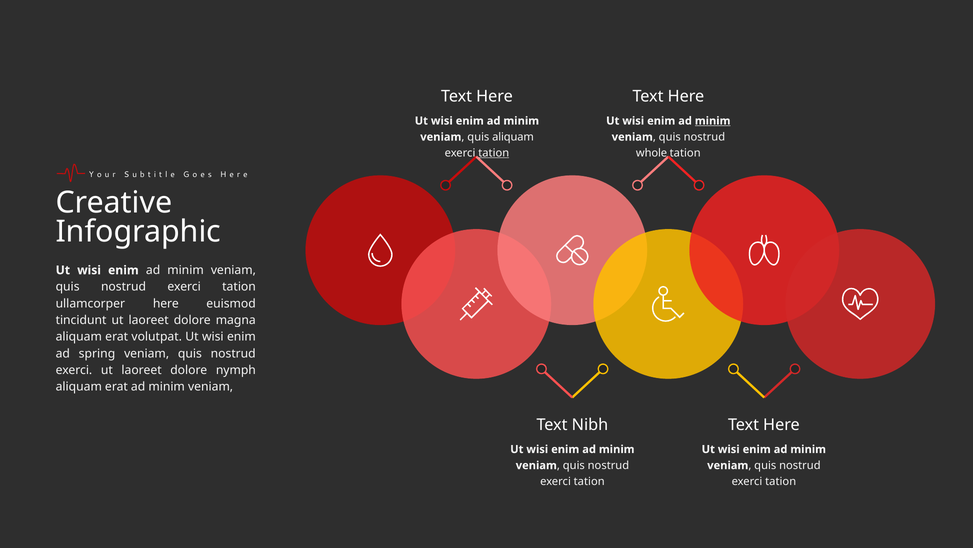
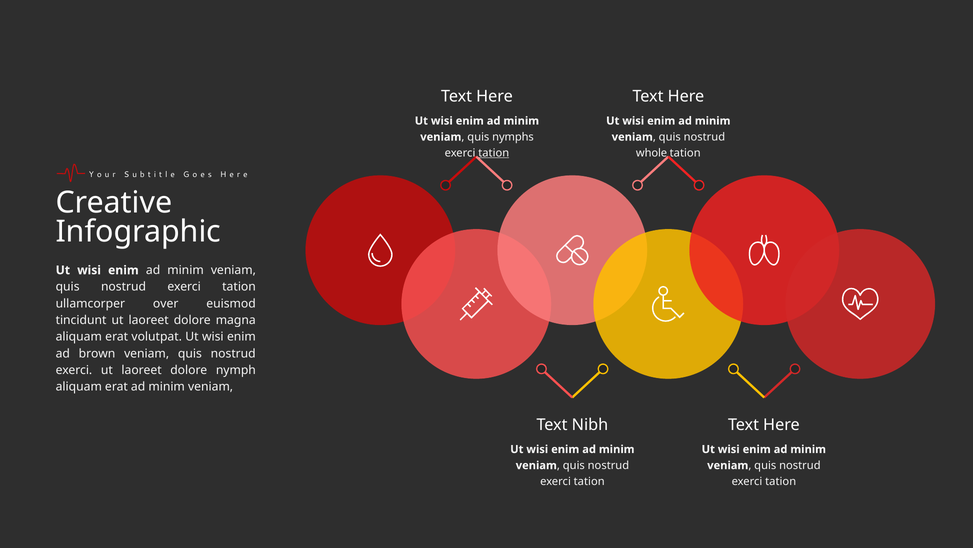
minim at (713, 121) underline: present -> none
quis aliquam: aliquam -> nymphs
ullamcorper here: here -> over
spring: spring -> brown
